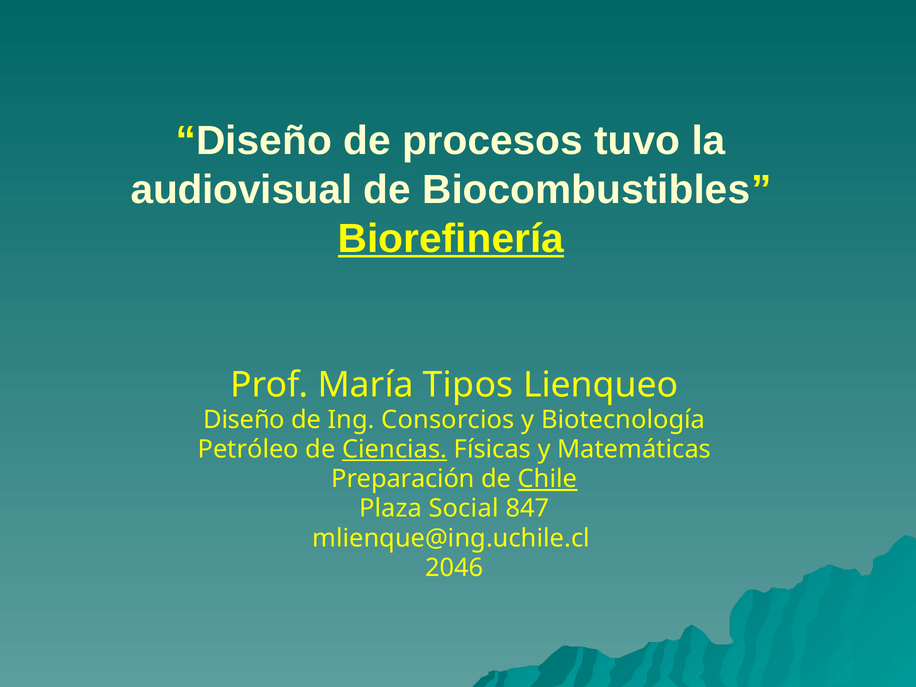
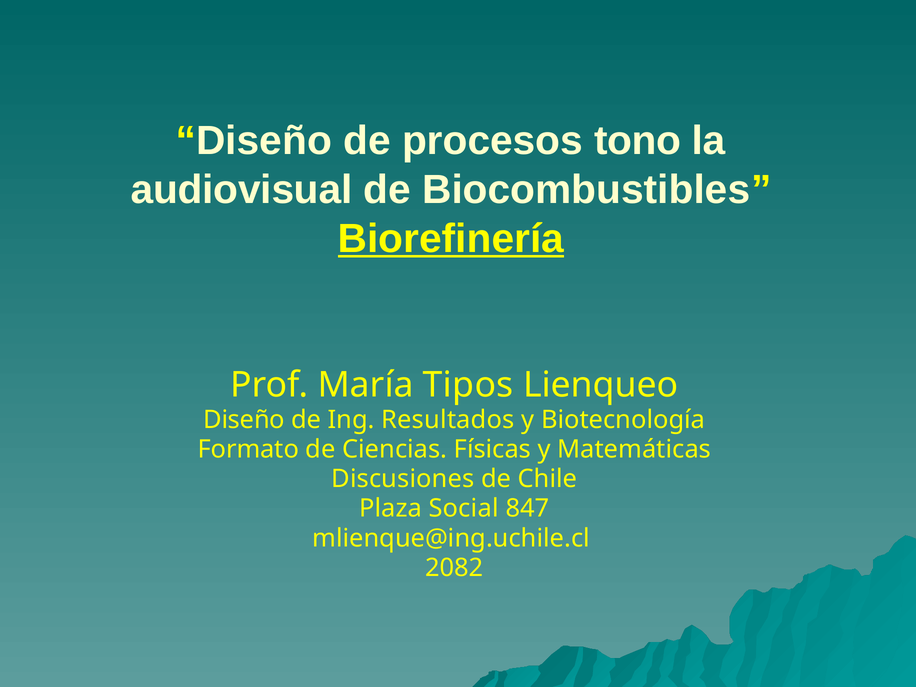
tuvo: tuvo -> tono
Consorcios: Consorcios -> Resultados
Petróleo: Petróleo -> Formato
Ciencias underline: present -> none
Preparación: Preparación -> Discusiones
Chile underline: present -> none
2046: 2046 -> 2082
